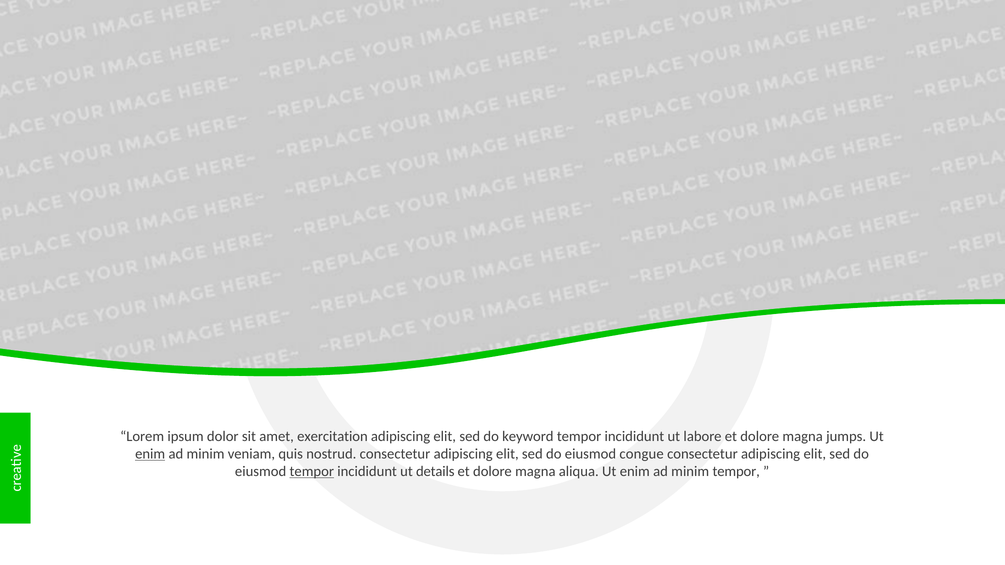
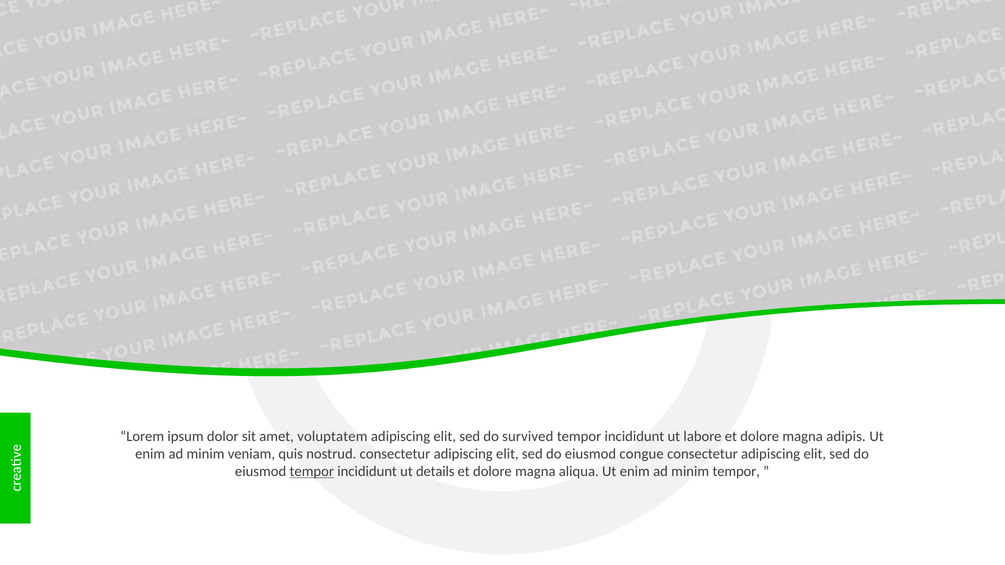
exercitation: exercitation -> voluptatem
keyword: keyword -> survived
jumps: jumps -> adipis
enim at (150, 454) underline: present -> none
